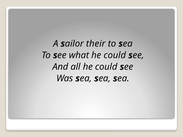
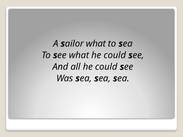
their at (96, 44): their -> what
